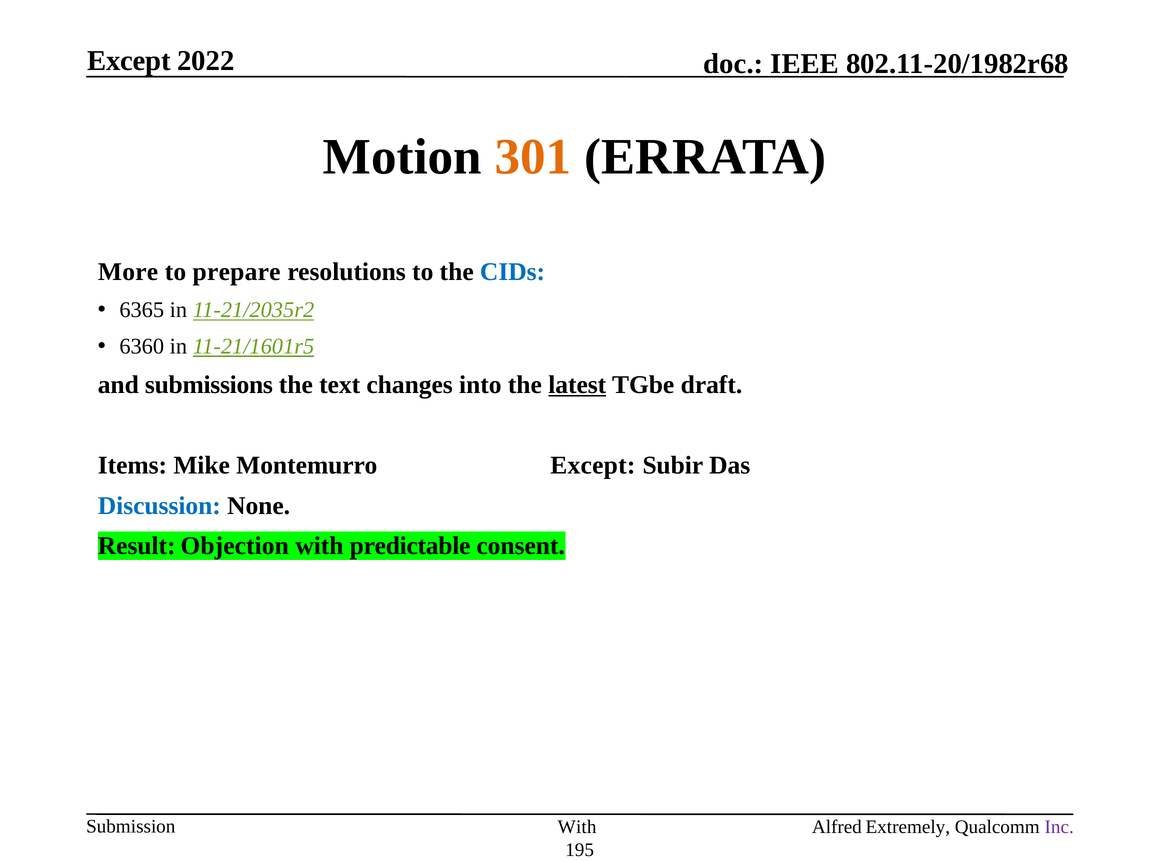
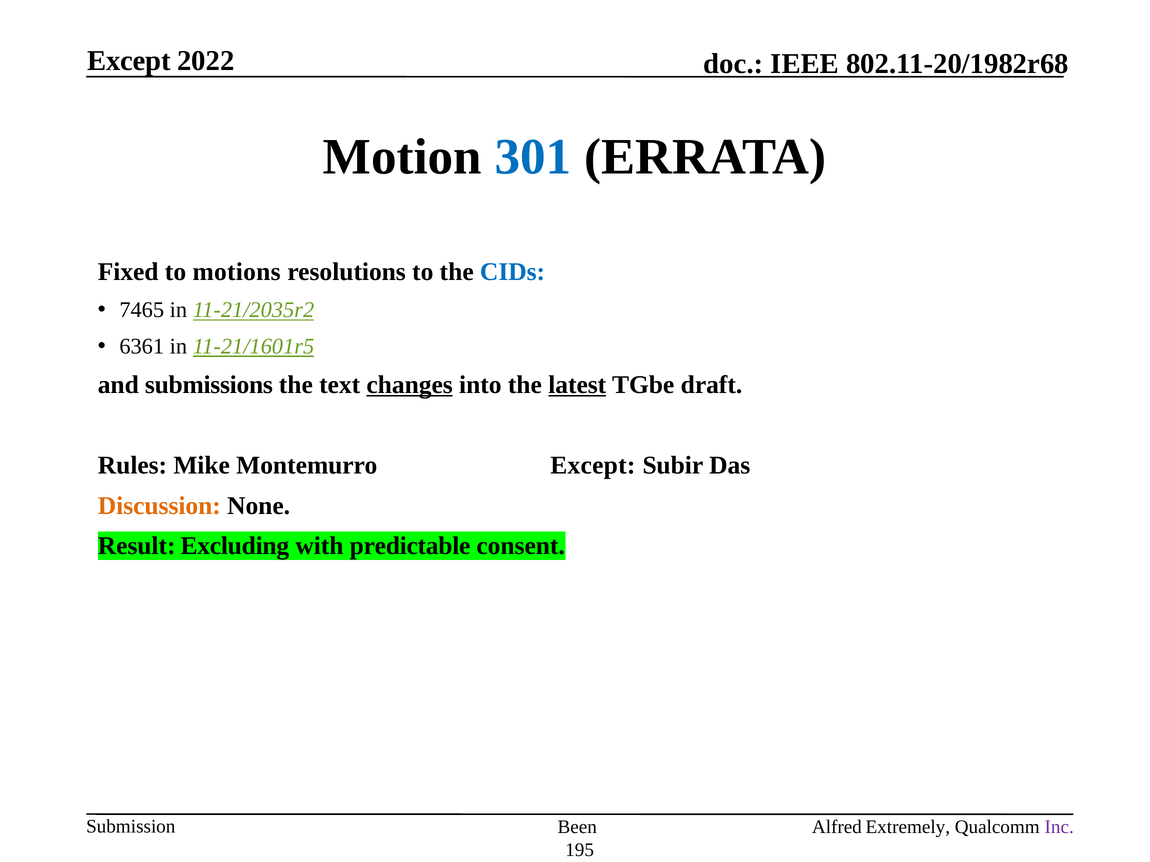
301 colour: orange -> blue
More: More -> Fixed
prepare: prepare -> motions
6365: 6365 -> 7465
6360: 6360 -> 6361
changes underline: none -> present
Items: Items -> Rules
Discussion colour: blue -> orange
Objection: Objection -> Excluding
With at (577, 827): With -> Been
